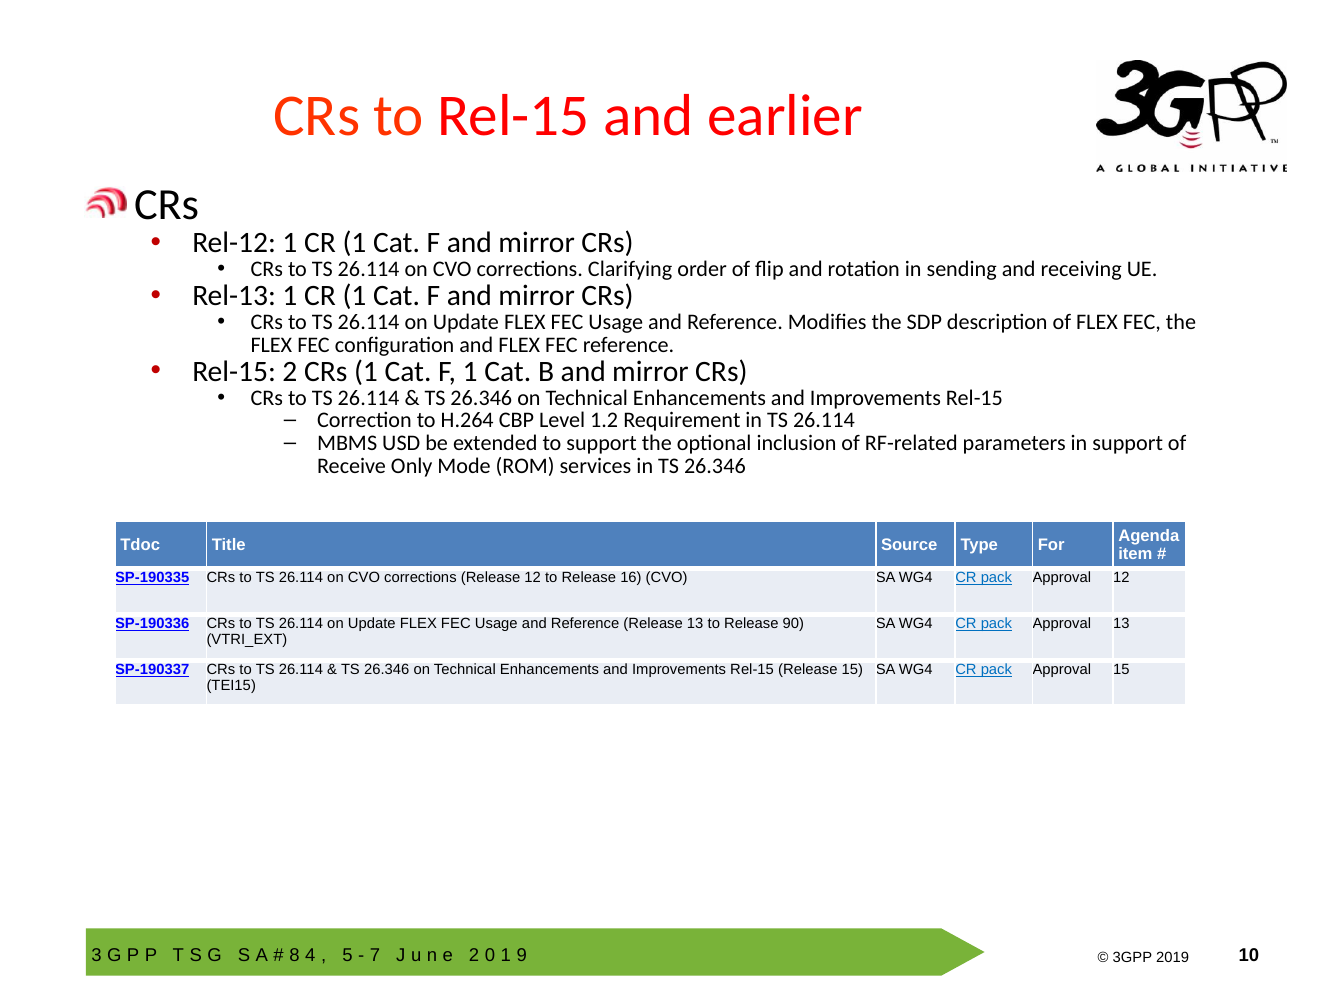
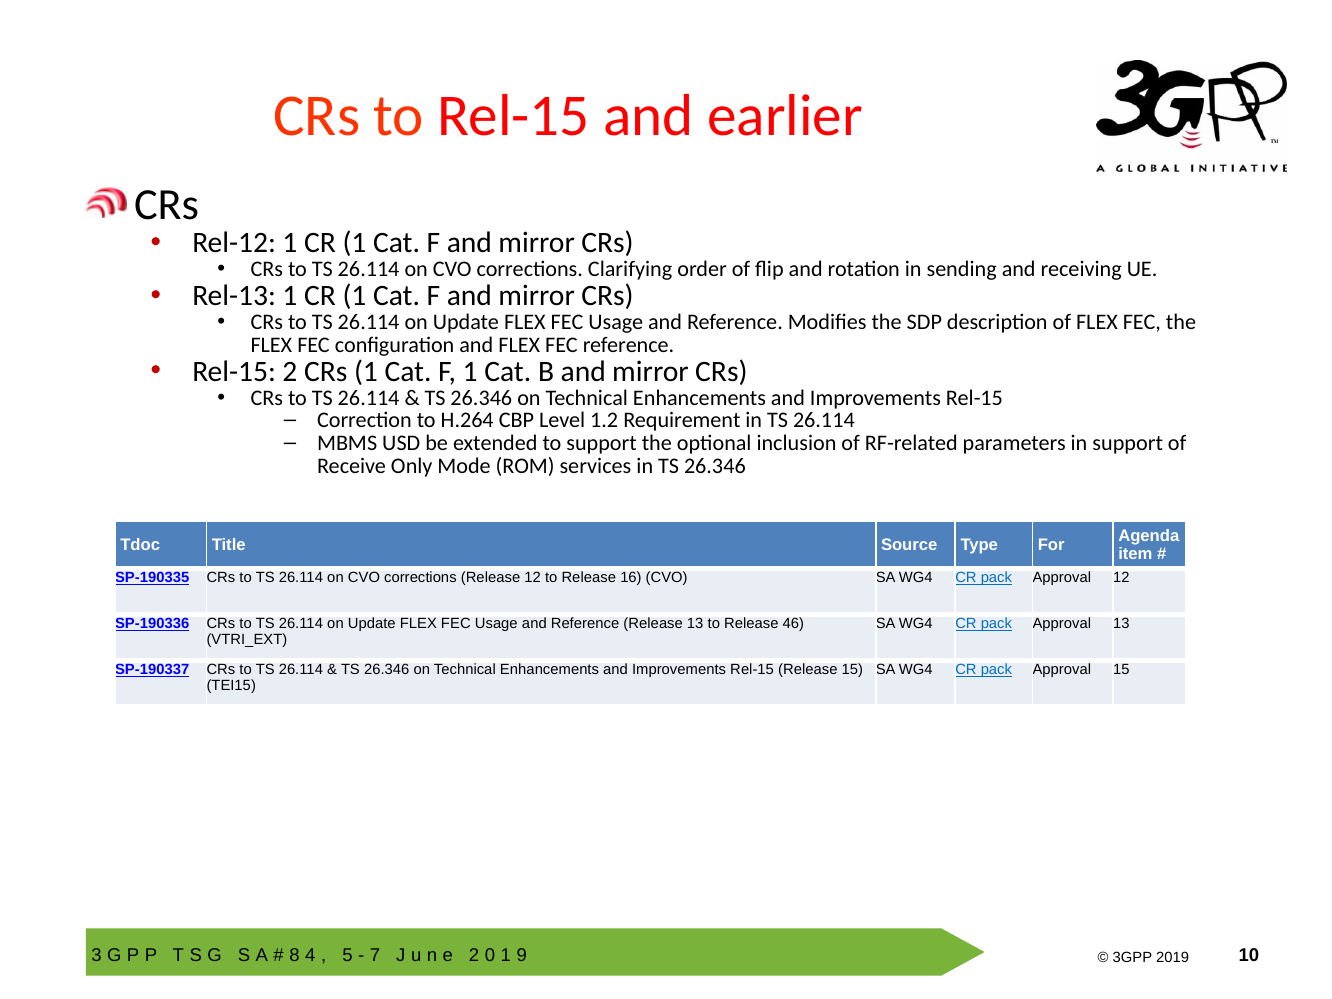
90: 90 -> 46
